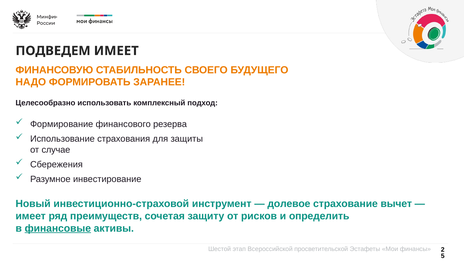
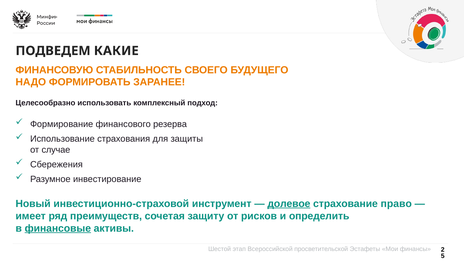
ПОДВЕДЕМ ИМЕЕТ: ИМЕЕТ -> КАКИЕ
долевое underline: none -> present
вычет: вычет -> право
